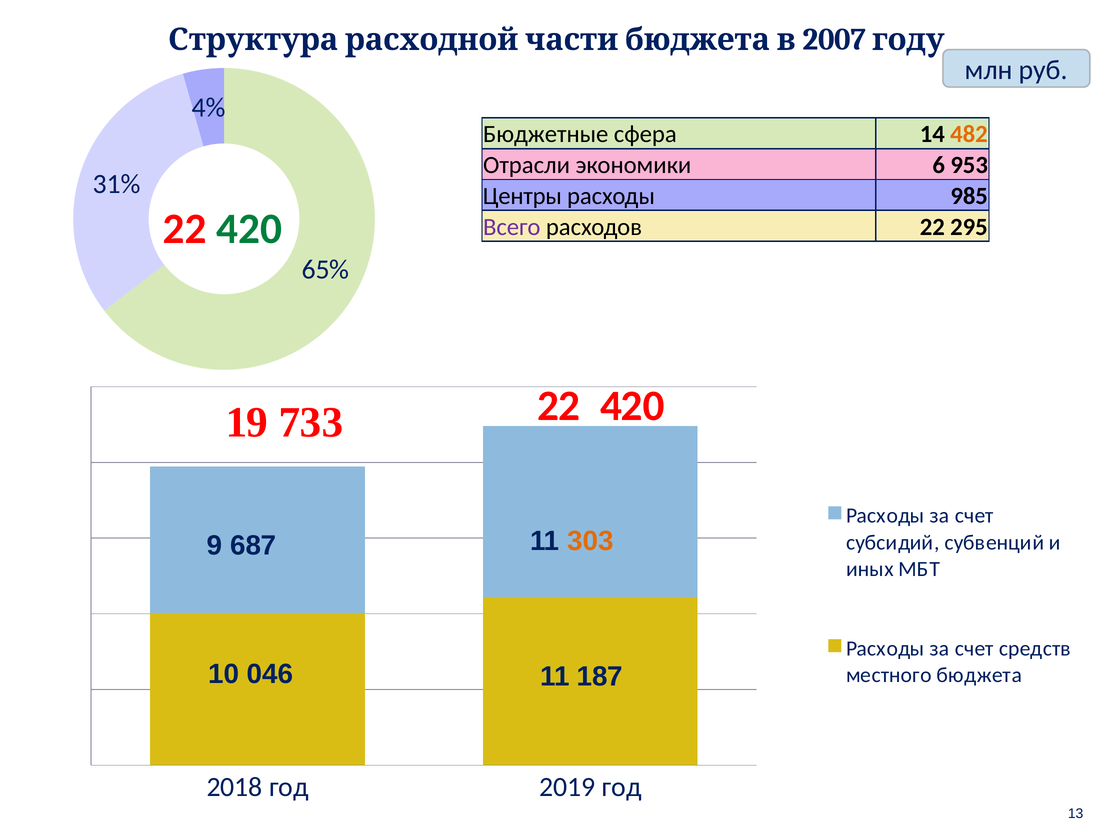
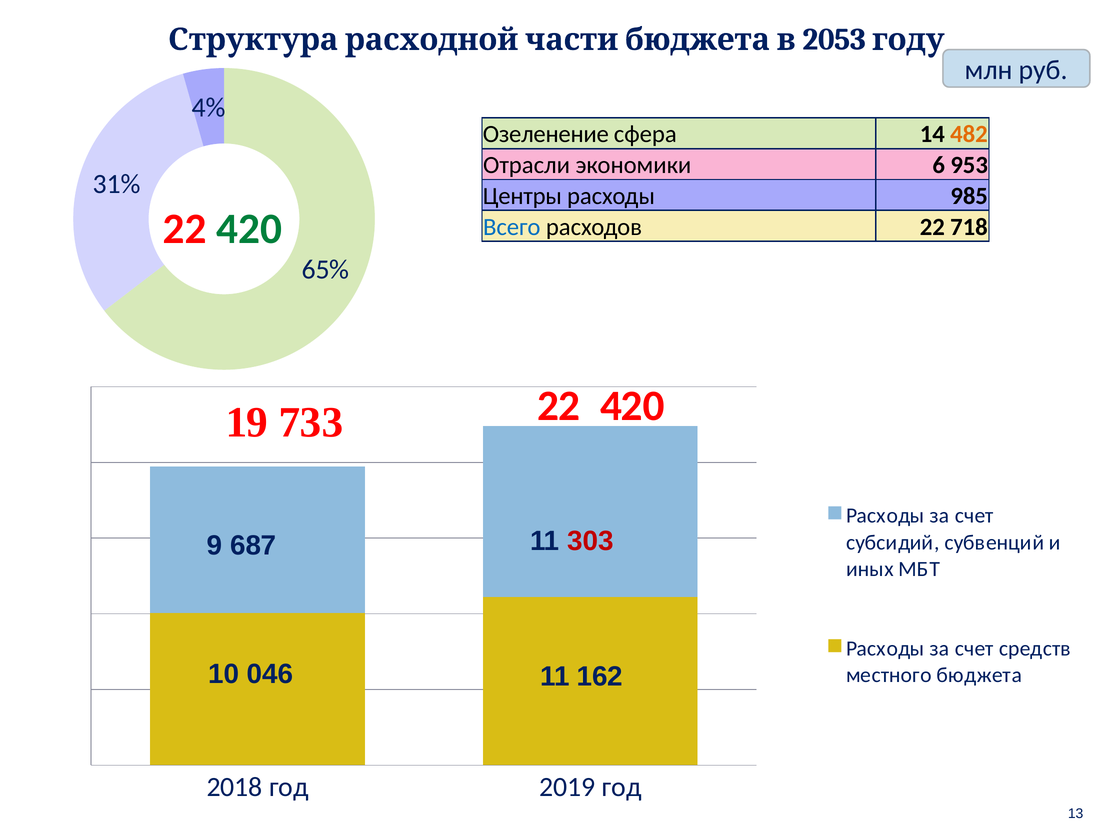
2007: 2007 -> 2053
Бюджетные: Бюджетные -> Озеленение
Всего colour: purple -> blue
295: 295 -> 718
303 colour: orange -> red
187: 187 -> 162
